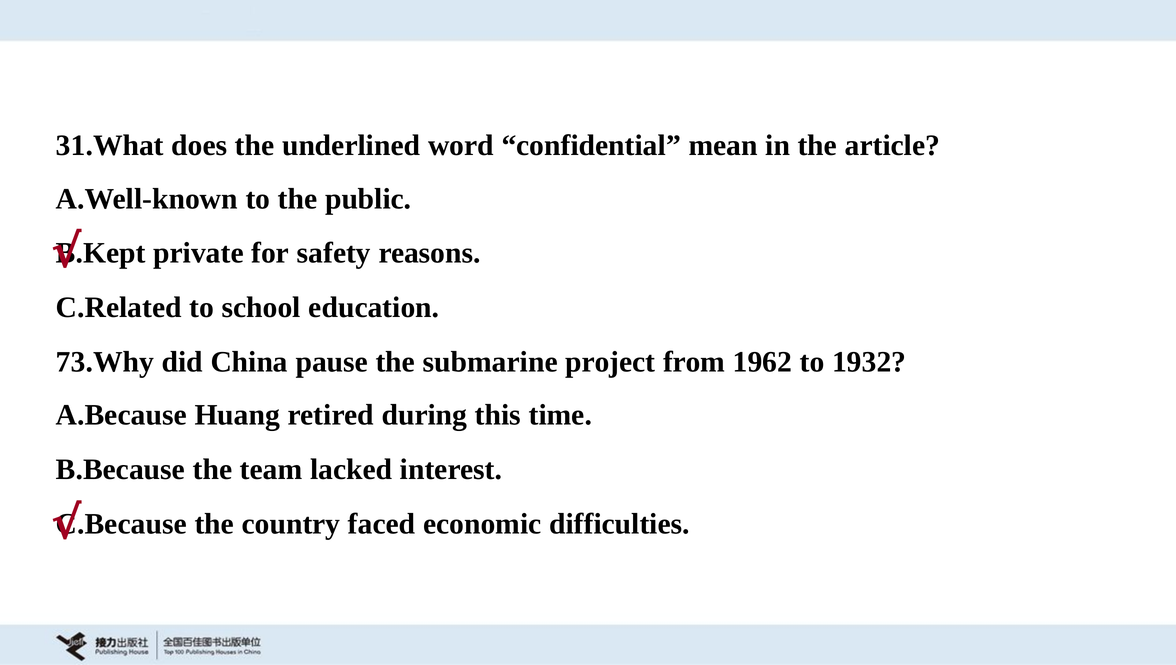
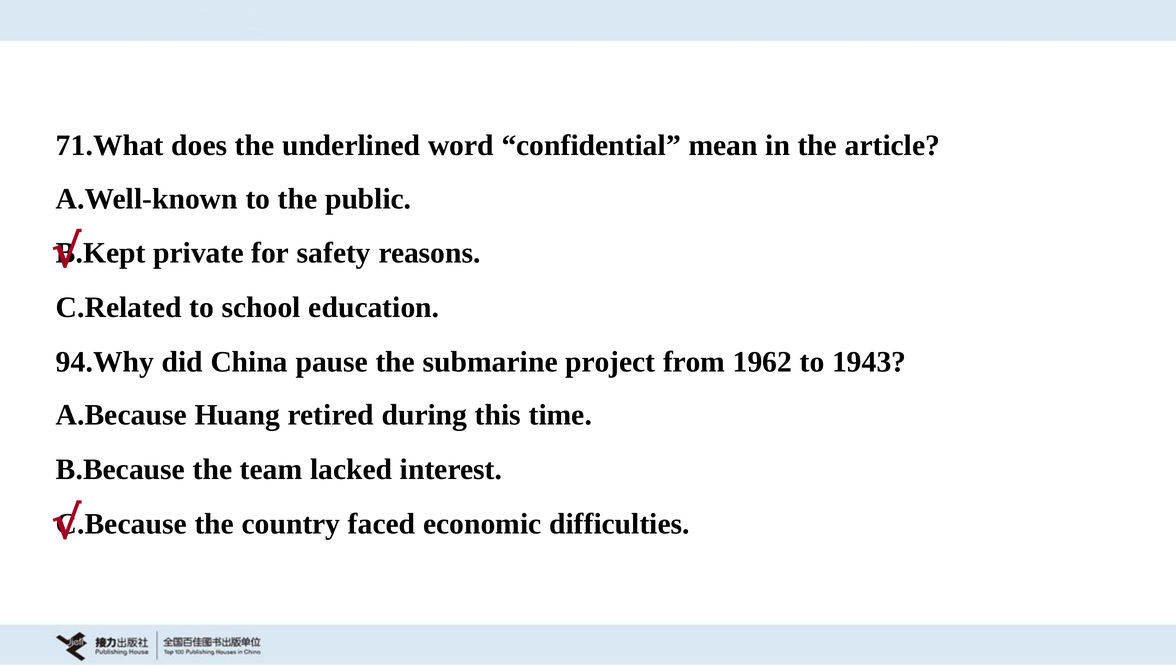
31.What: 31.What -> 71.What
73.Why: 73.Why -> 94.Why
1932: 1932 -> 1943
